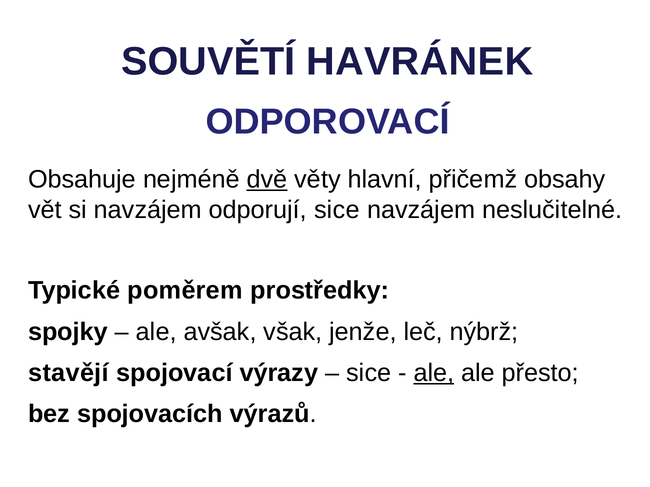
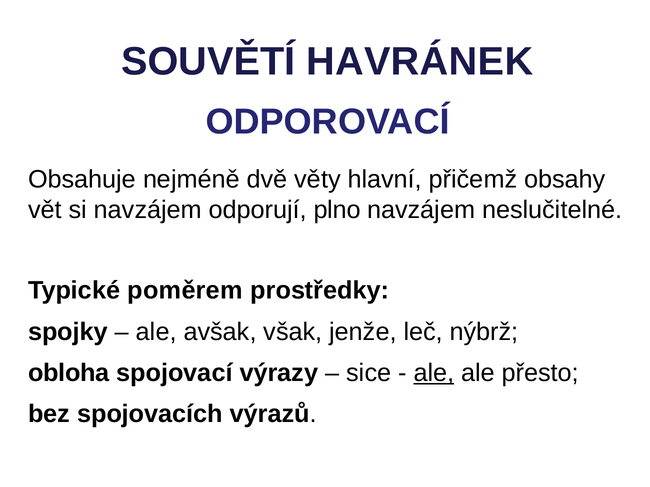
dvě underline: present -> none
odporují sice: sice -> plno
stavějí: stavějí -> obloha
